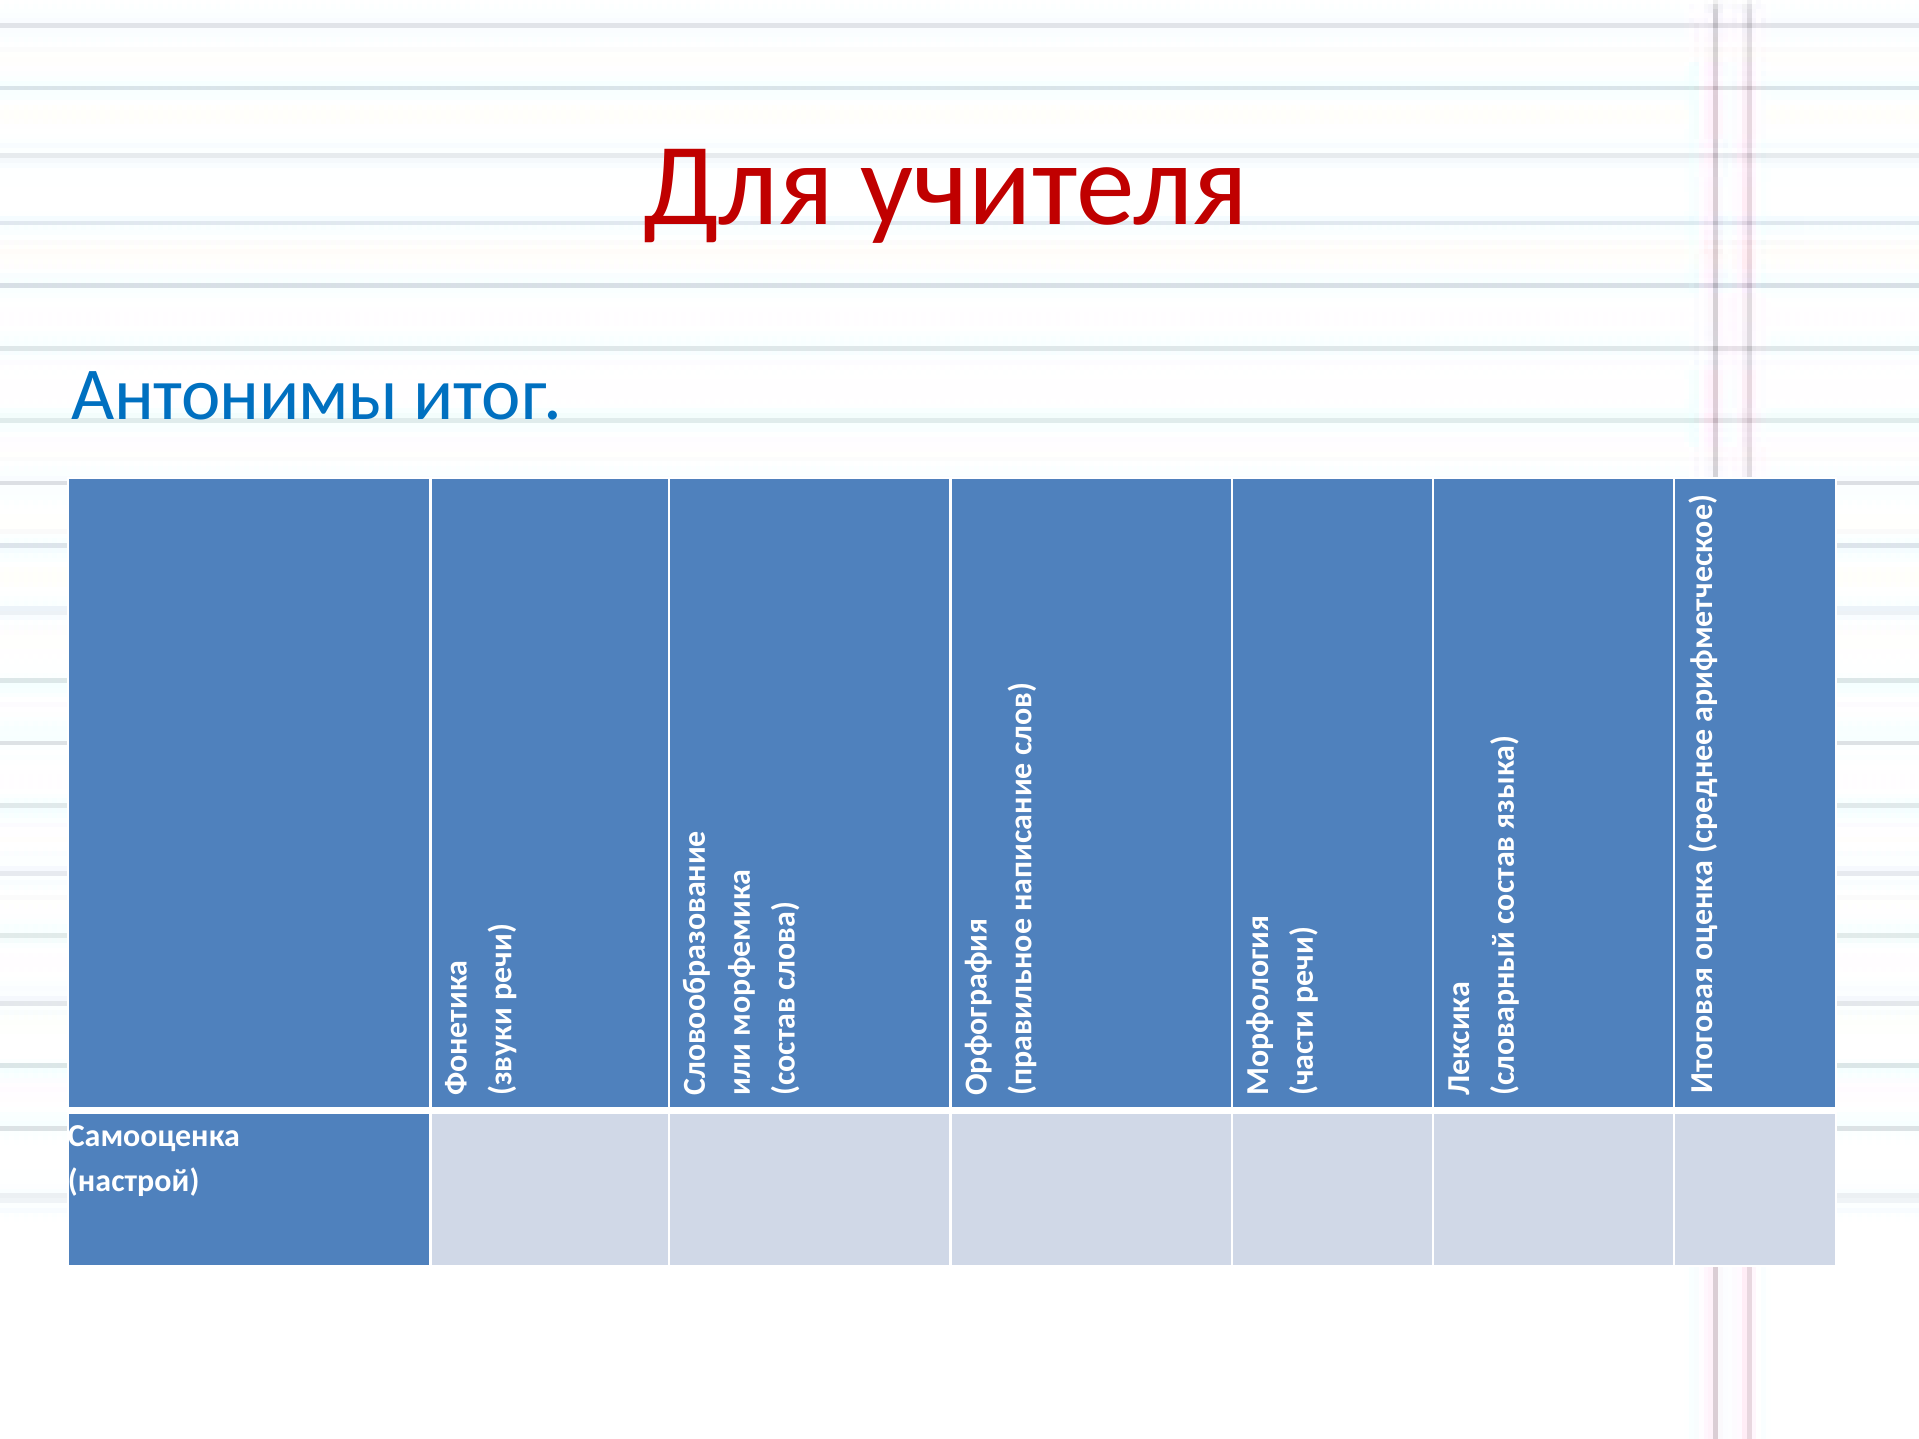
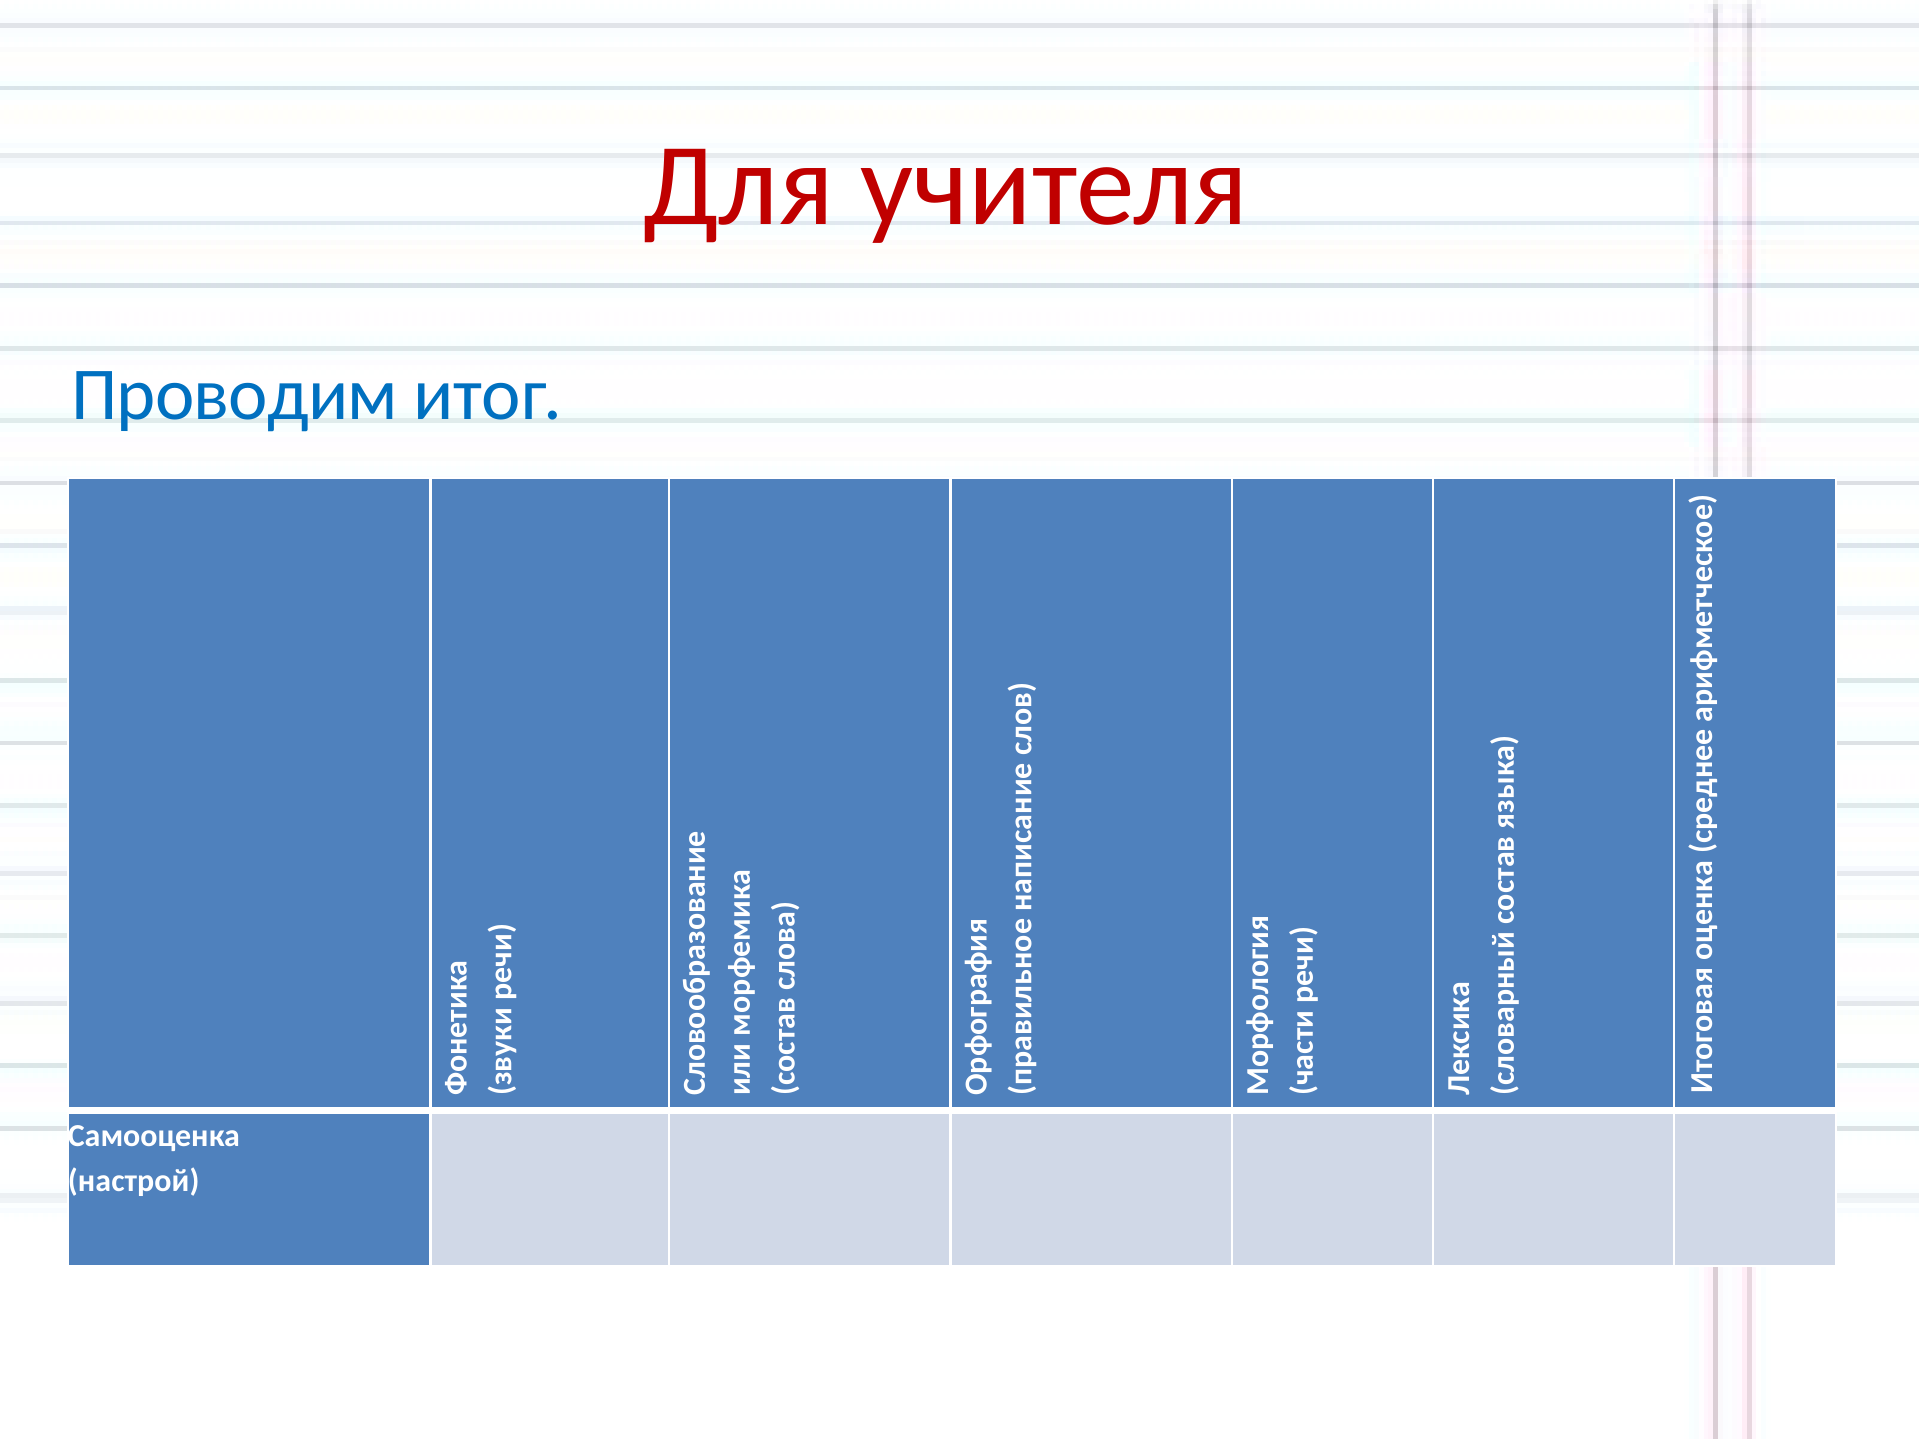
Антонимы: Антонимы -> Проводим
